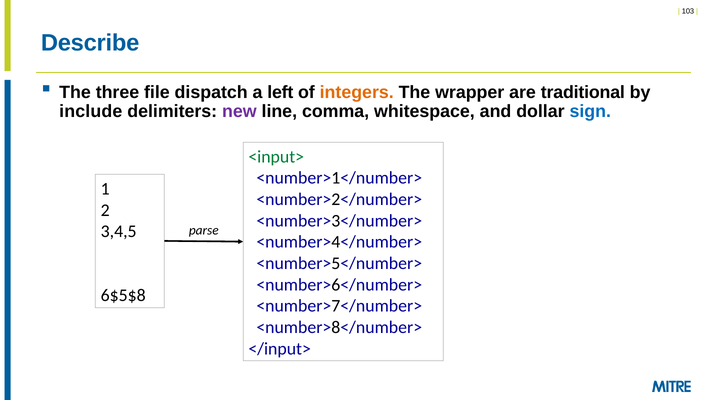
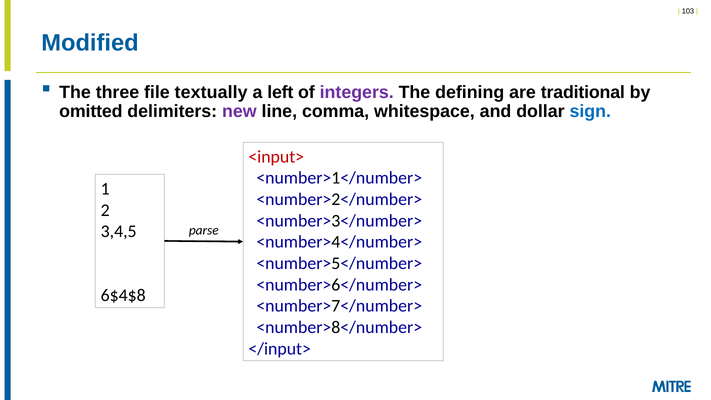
Describe: Describe -> Modified
dispatch: dispatch -> textually
integers colour: orange -> purple
wrapper: wrapper -> defining
include: include -> omitted
<input> colour: green -> red
6$5$8: 6$5$8 -> 6$4$8
